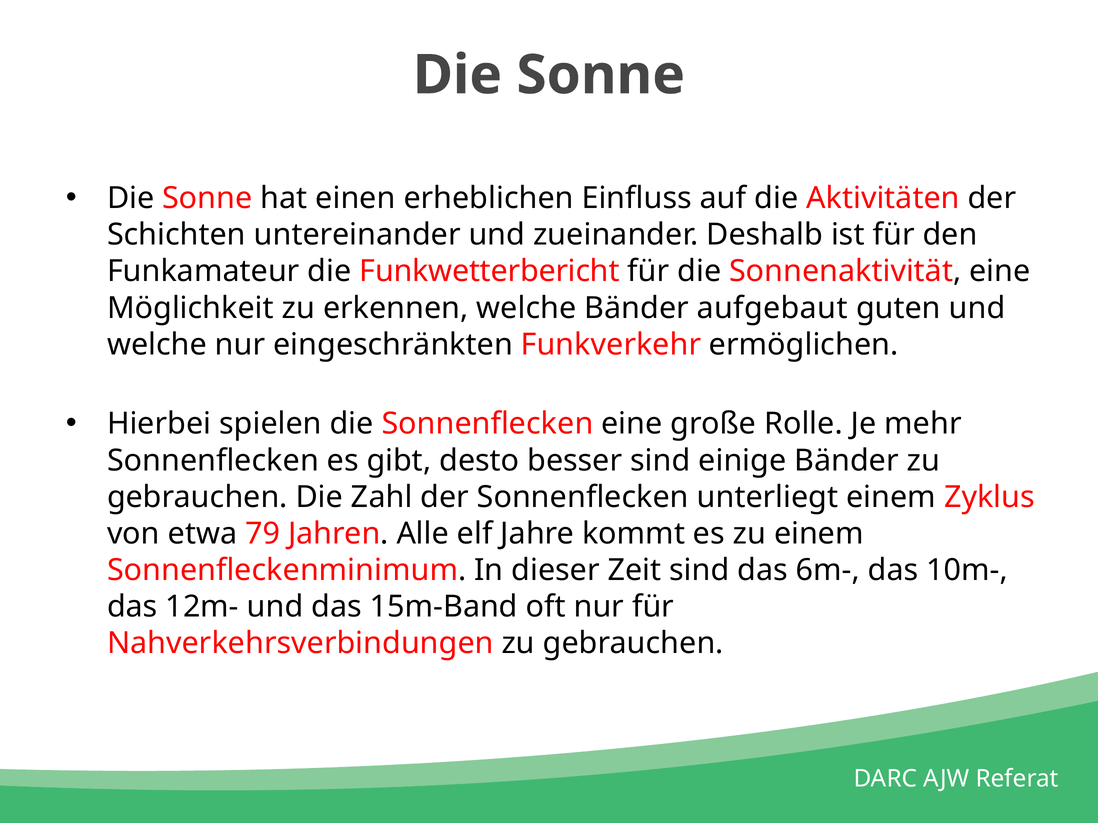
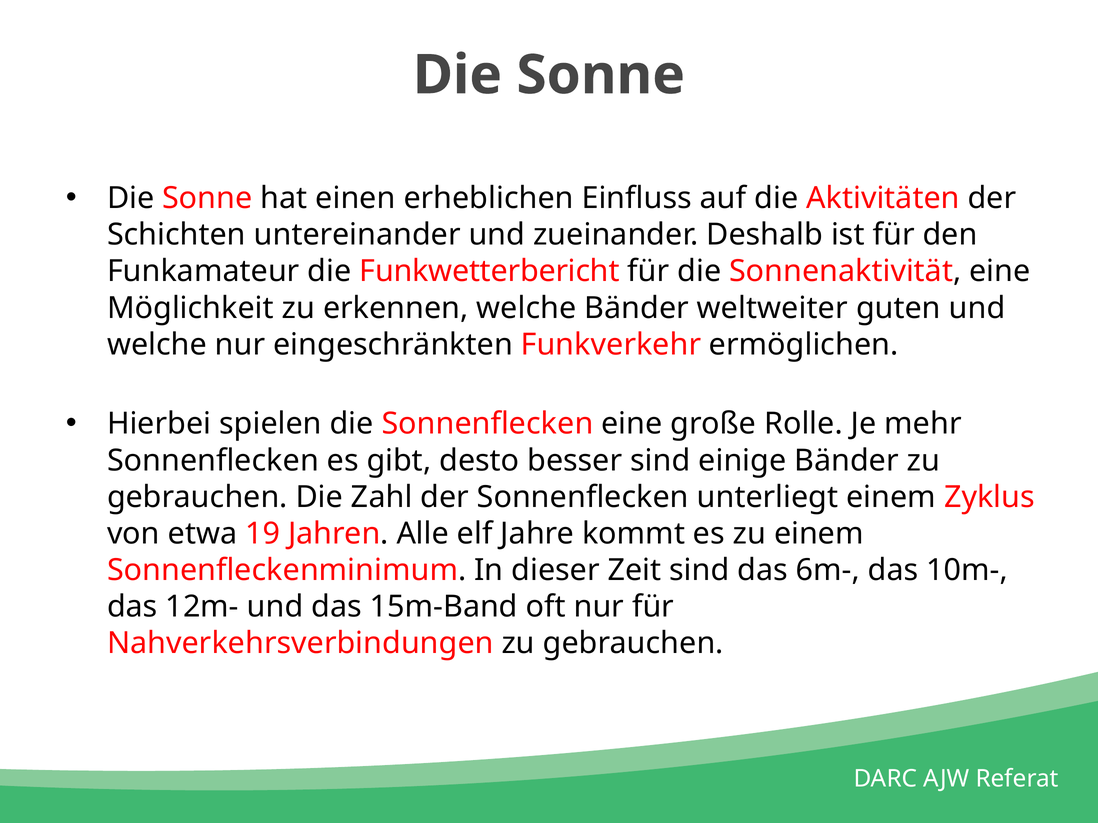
aufgebaut: aufgebaut -> weltweiter
79: 79 -> 19
